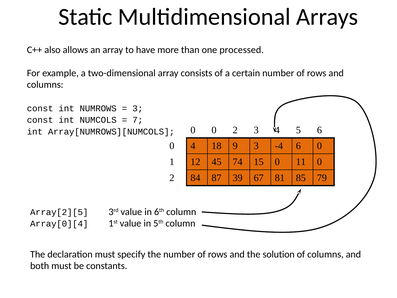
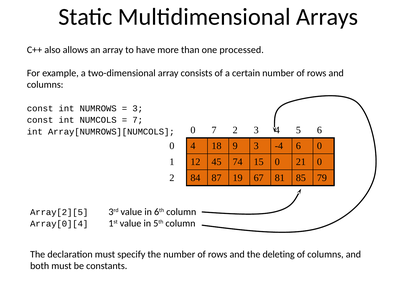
0 0: 0 -> 7
11: 11 -> 21
39: 39 -> 19
solution: solution -> deleting
